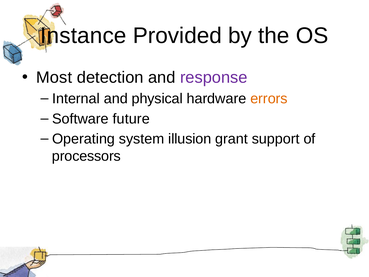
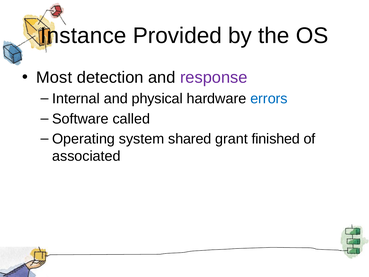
errors colour: orange -> blue
future: future -> called
illusion: illusion -> shared
support: support -> finished
processors: processors -> associated
